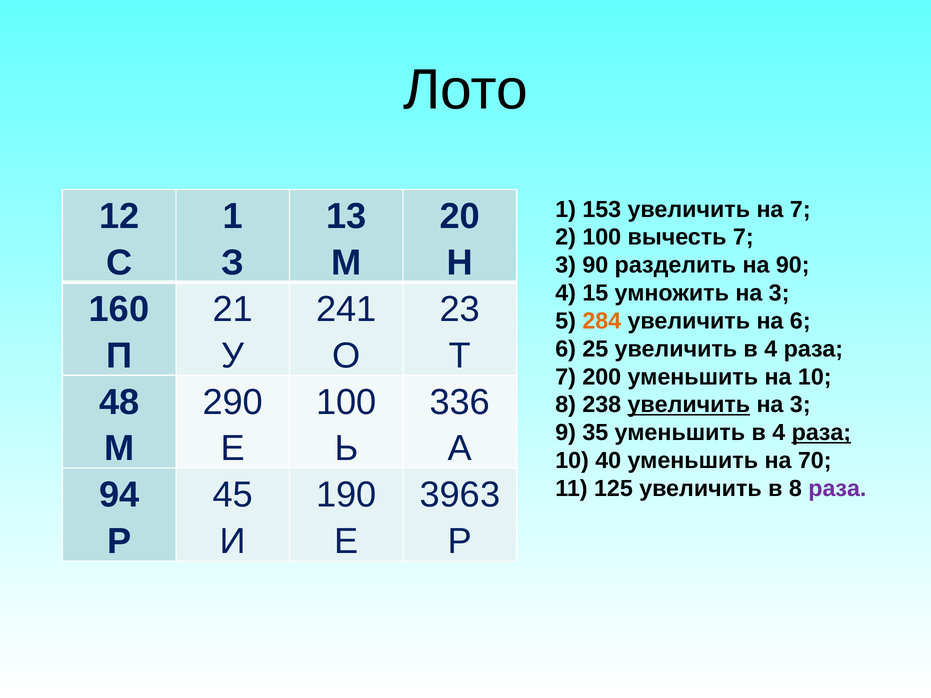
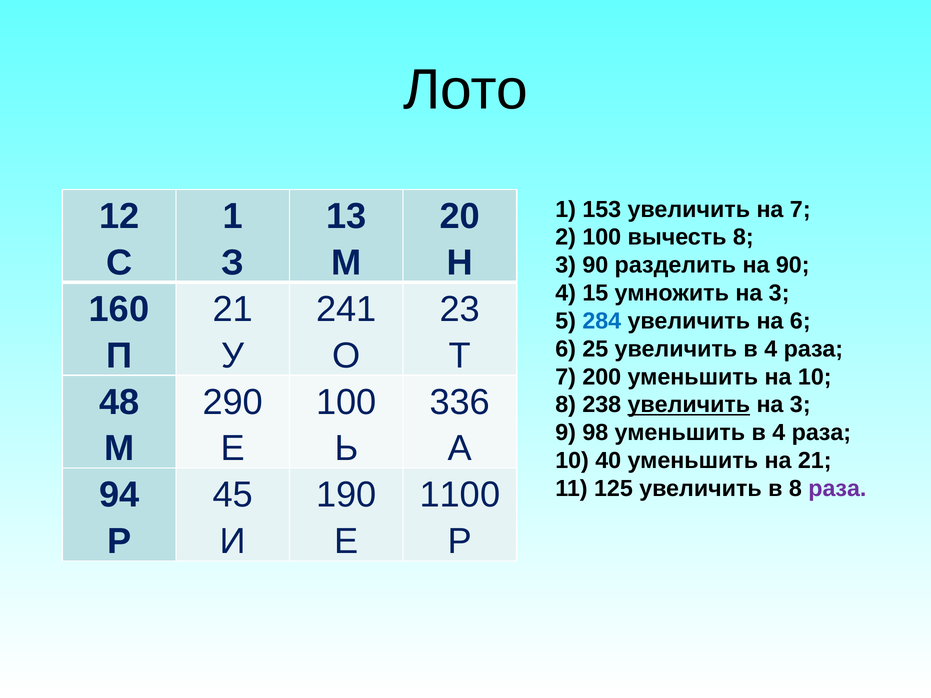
вычесть 7: 7 -> 8
284 colour: orange -> blue
35: 35 -> 98
раза at (821, 433) underline: present -> none
на 70: 70 -> 21
3963: 3963 -> 1100
